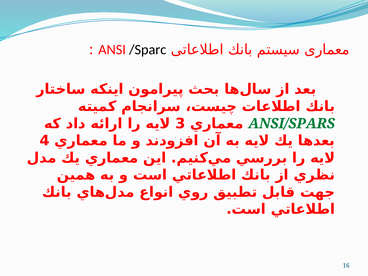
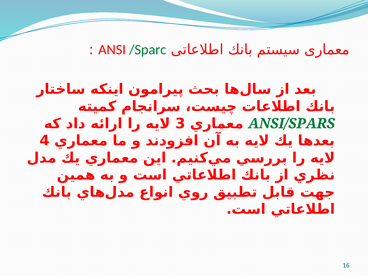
/Sparc colour: black -> green
